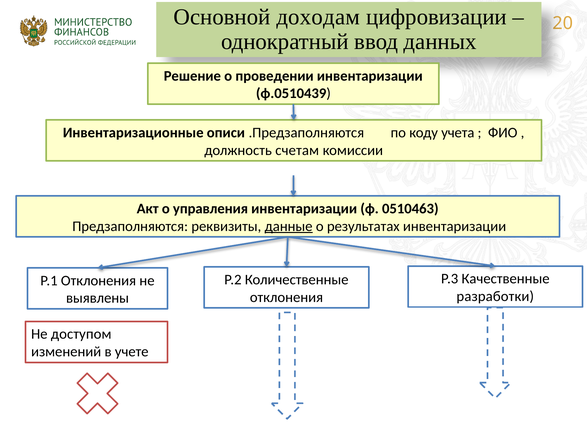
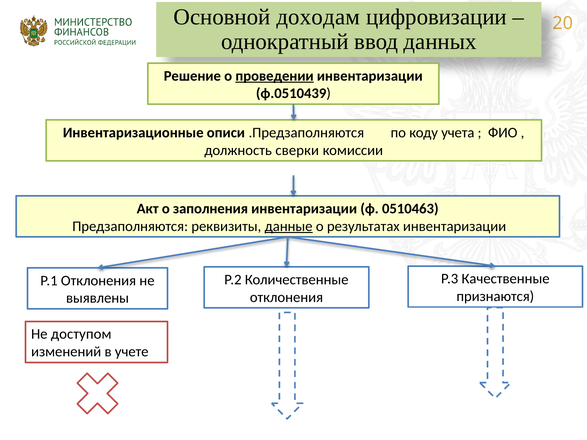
проведении underline: none -> present
счетам: счетам -> сверки
управления: управления -> заполнения
разработки: разработки -> признаются
